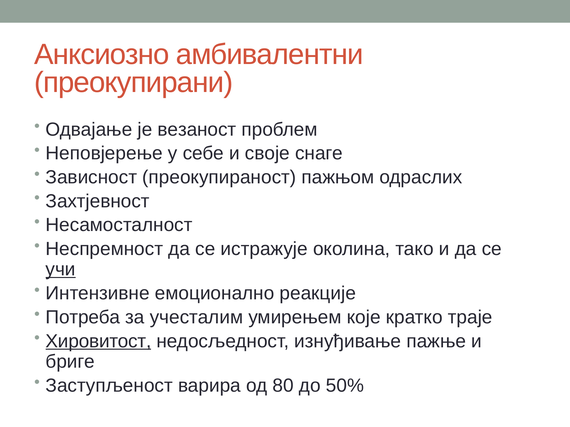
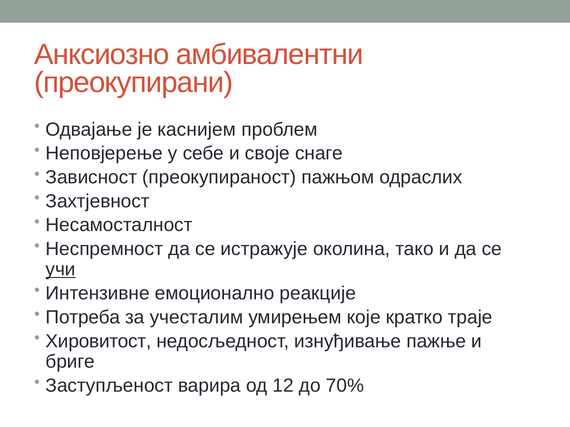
везаност: везаност -> каснијем
Хировитост underline: present -> none
80: 80 -> 12
50%: 50% -> 70%
